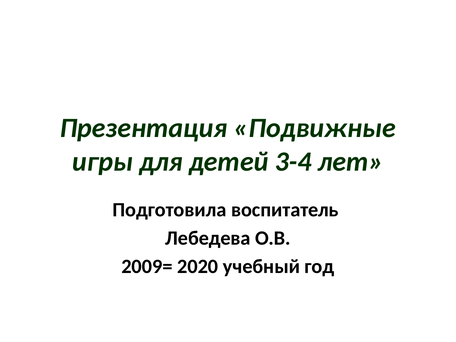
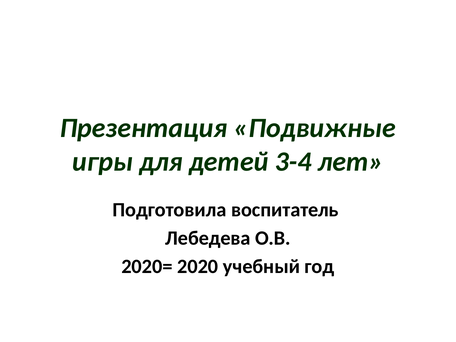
2009=: 2009= -> 2020=
